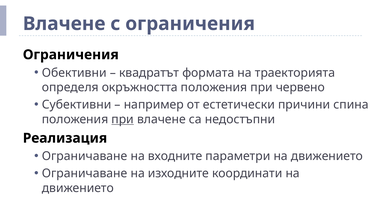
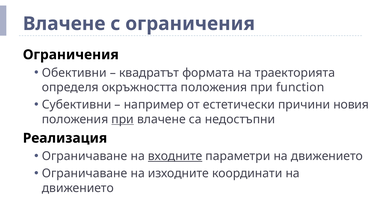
червено: червено -> function
спина: спина -> новия
входните underline: none -> present
